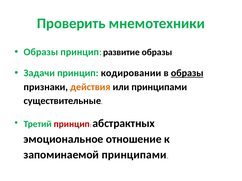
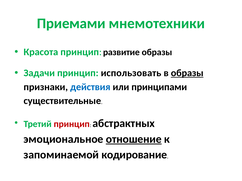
Проверить: Проверить -> Приемами
Образы at (41, 52): Образы -> Красота
кодировании: кодировании -> использовать
действия colour: orange -> blue
отношение underline: none -> present
запоминаемой принципами: принципами -> кодирование
